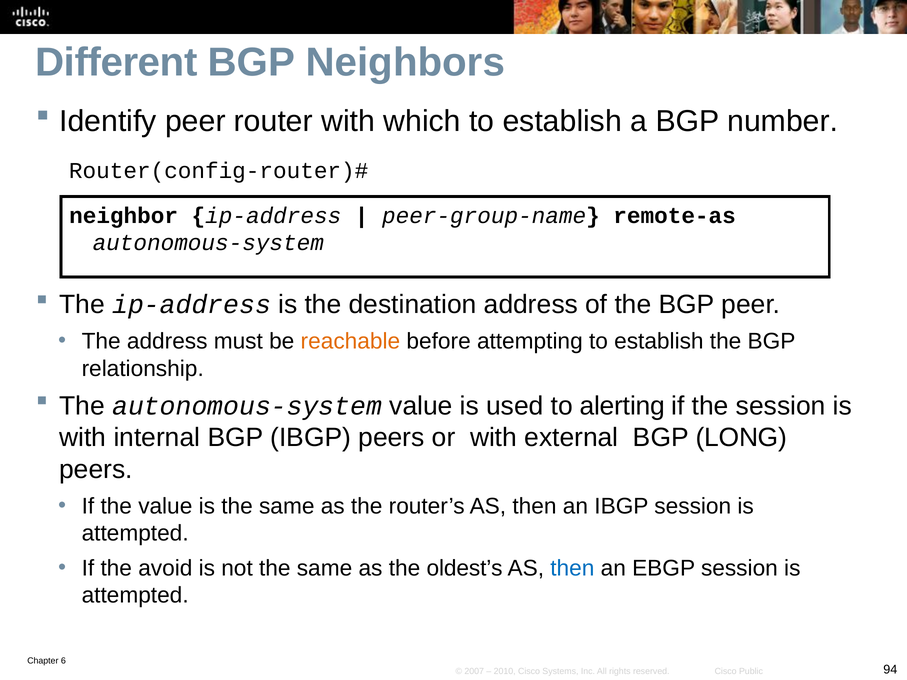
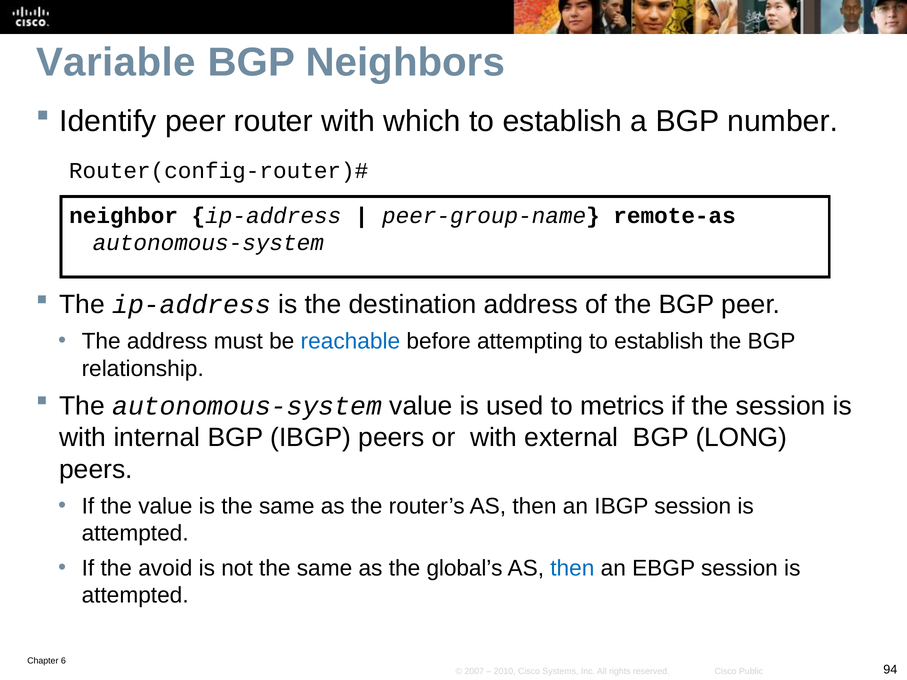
Different: Different -> Variable
reachable colour: orange -> blue
alerting: alerting -> metrics
oldest’s: oldest’s -> global’s
